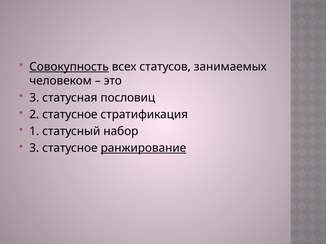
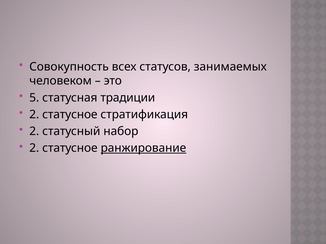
Совокупность underline: present -> none
3 at (34, 98): 3 -> 5
пословиц: пословиц -> традиции
1 at (34, 132): 1 -> 2
3 at (34, 148): 3 -> 2
